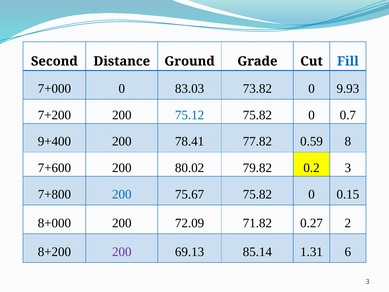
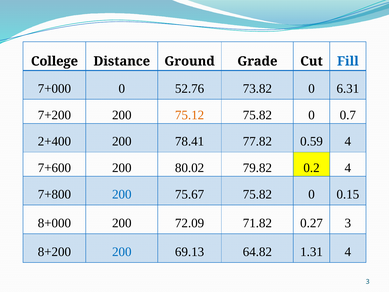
Second: Second -> College
83.03: 83.03 -> 52.76
9.93: 9.93 -> 6.31
75.12 colour: blue -> orange
9+400: 9+400 -> 2+400
0.59 8: 8 -> 4
0.2 3: 3 -> 4
0.27 2: 2 -> 3
200 at (122, 252) colour: purple -> blue
85.14: 85.14 -> 64.82
1.31 6: 6 -> 4
